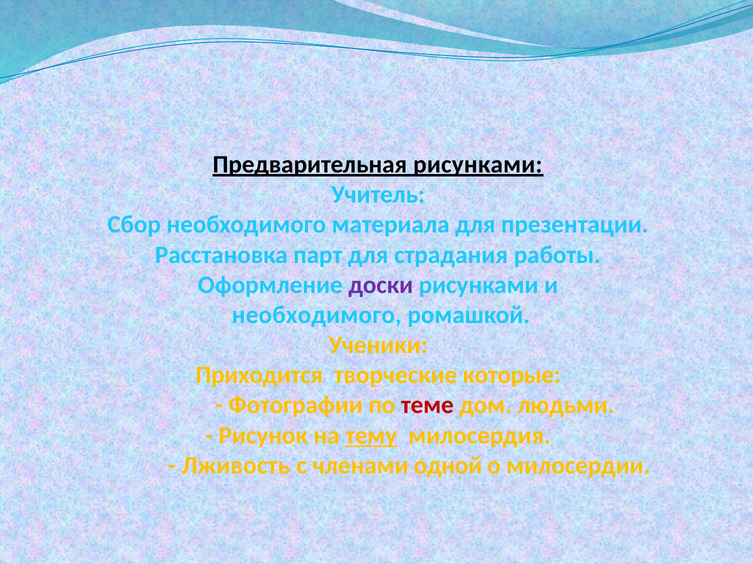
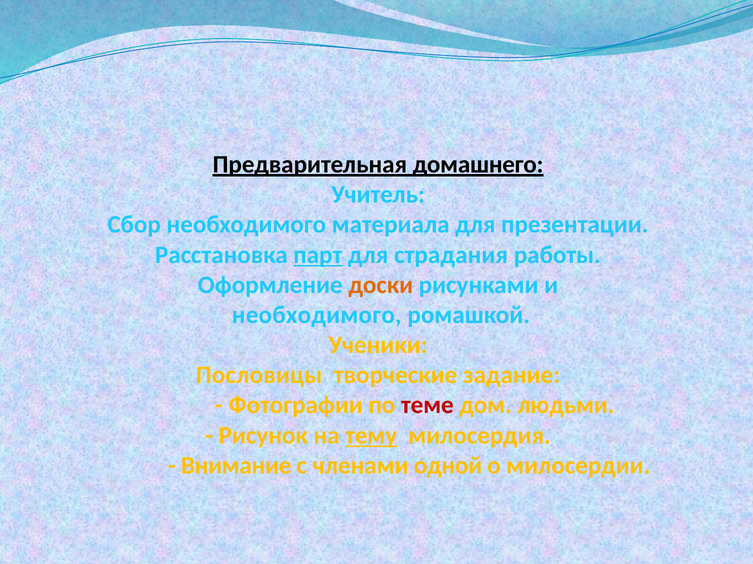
Предварительная рисунками: рисунками -> домашнего
парт underline: none -> present
доски colour: purple -> orange
Приходится: Приходится -> Пословицы
которые: которые -> задание
Лживость: Лживость -> Внимание
